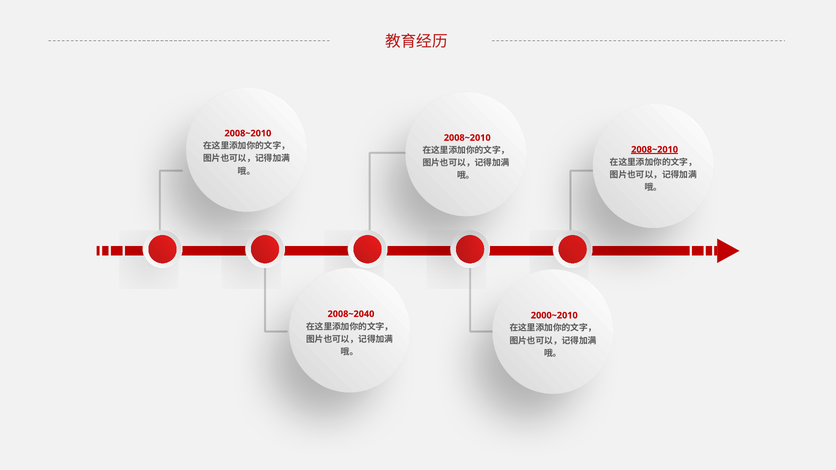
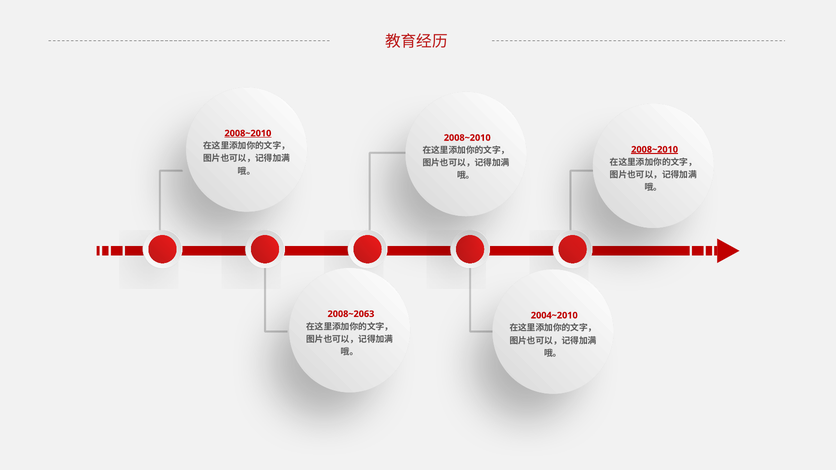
2008~2010 at (248, 133) underline: none -> present
2008~2040: 2008~2040 -> 2008~2063
2000~2010: 2000~2010 -> 2004~2010
